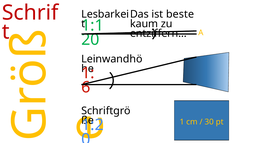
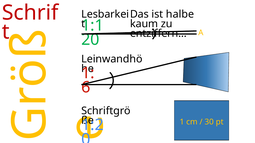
beste: beste -> halbe
